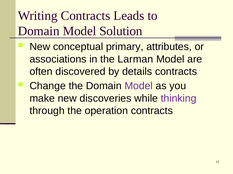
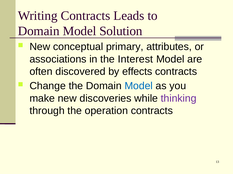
Larman: Larman -> Interest
details: details -> effects
Model at (139, 86) colour: purple -> blue
